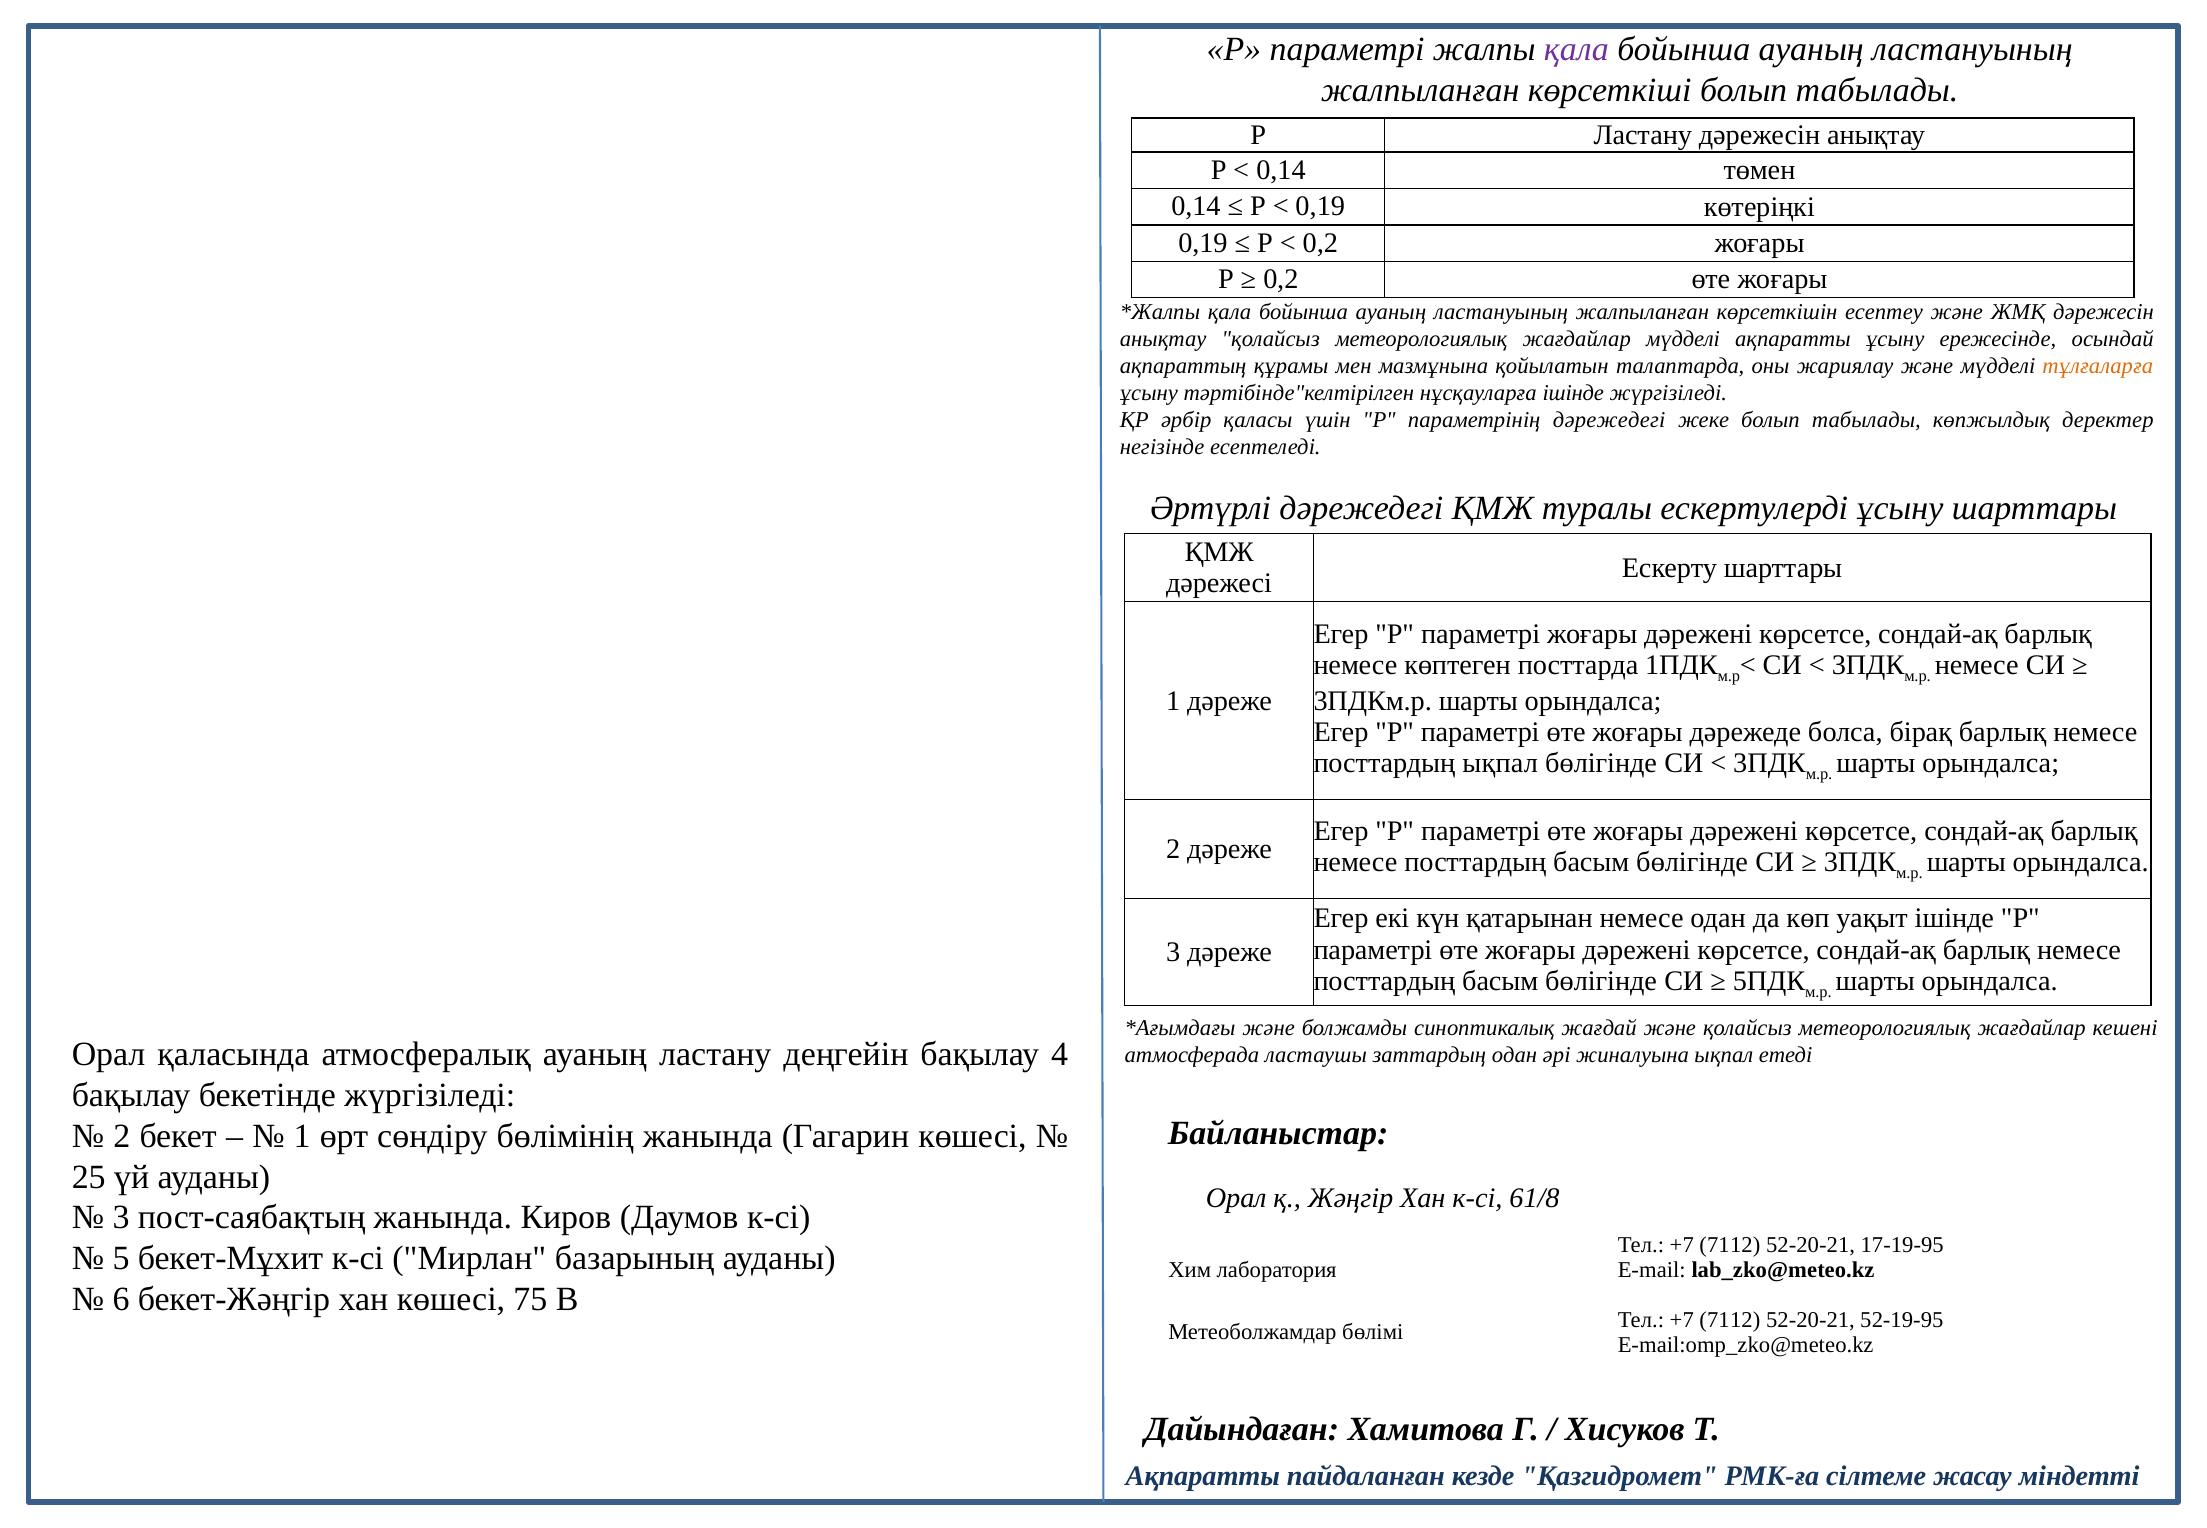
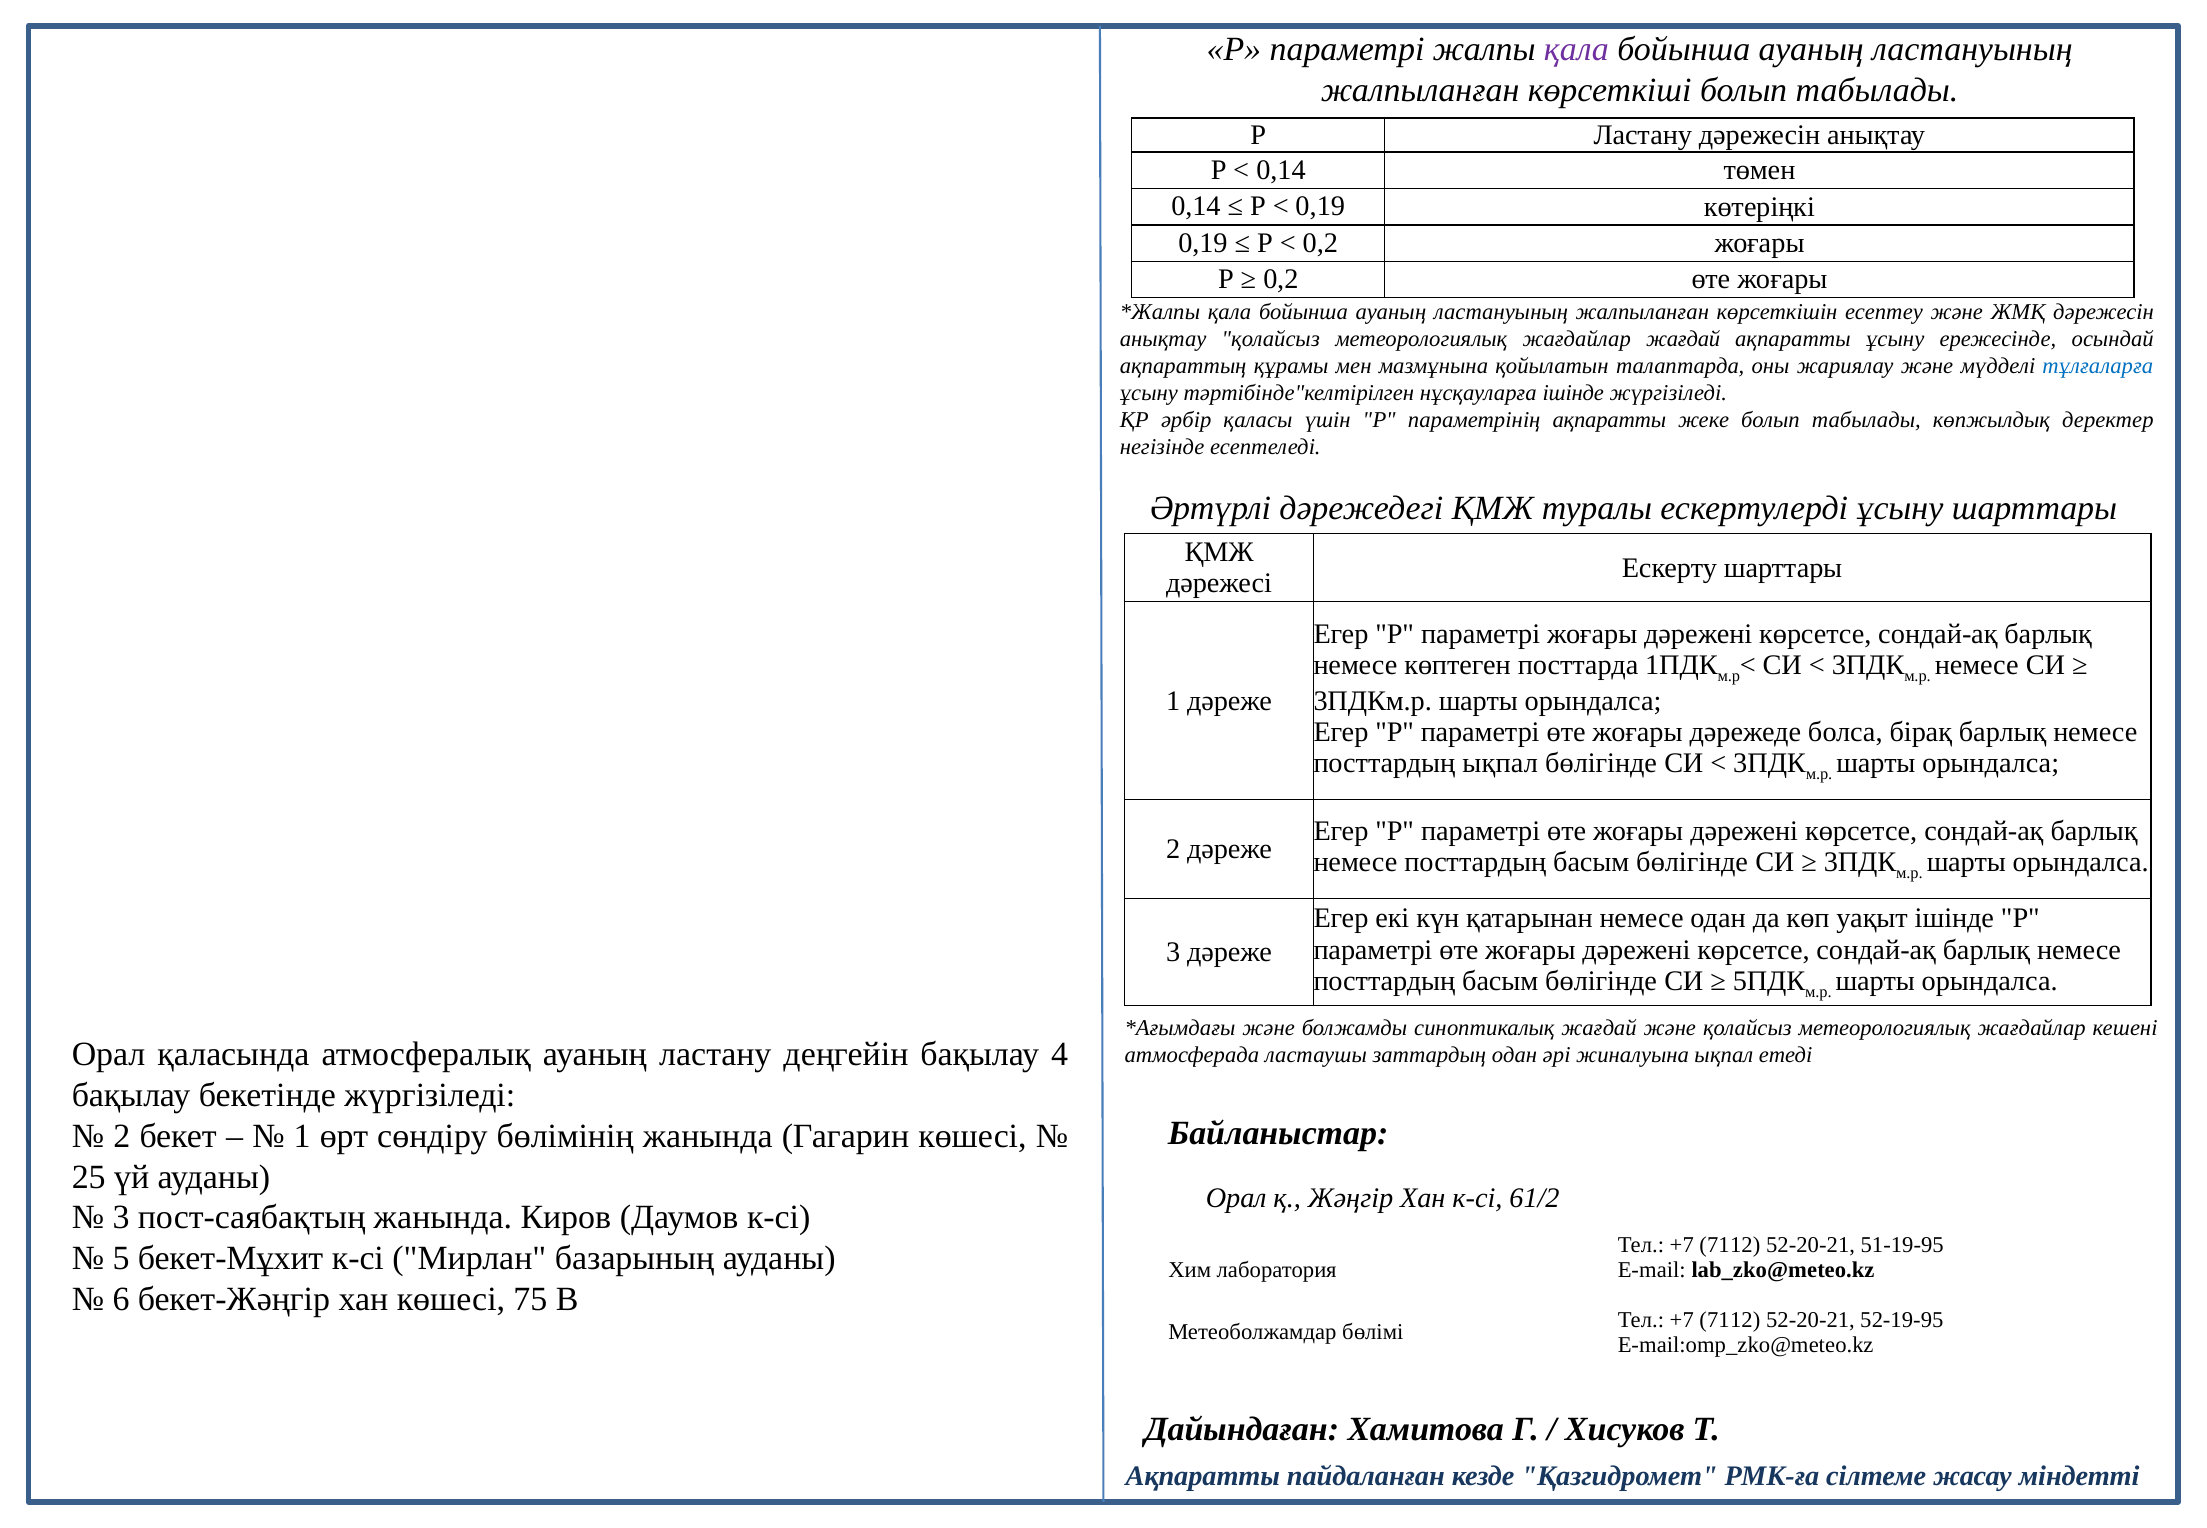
жағдайлар мүдделі: мүдделі -> жағдай
тұлғаларға colour: orange -> blue
параметрінің дәрежедегі: дәрежедегі -> ақпаратты
61/8: 61/8 -> 61/2
17-19-95: 17-19-95 -> 51-19-95
